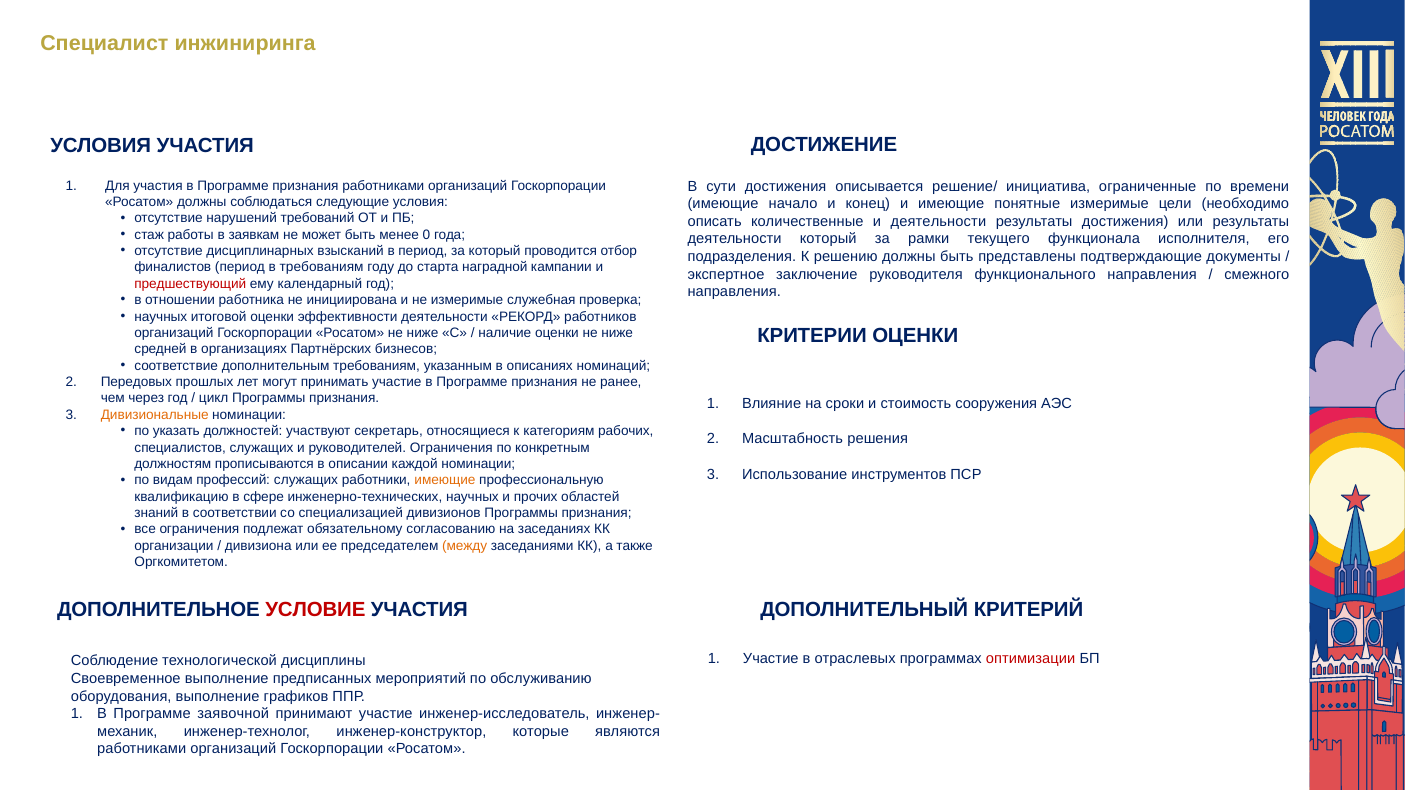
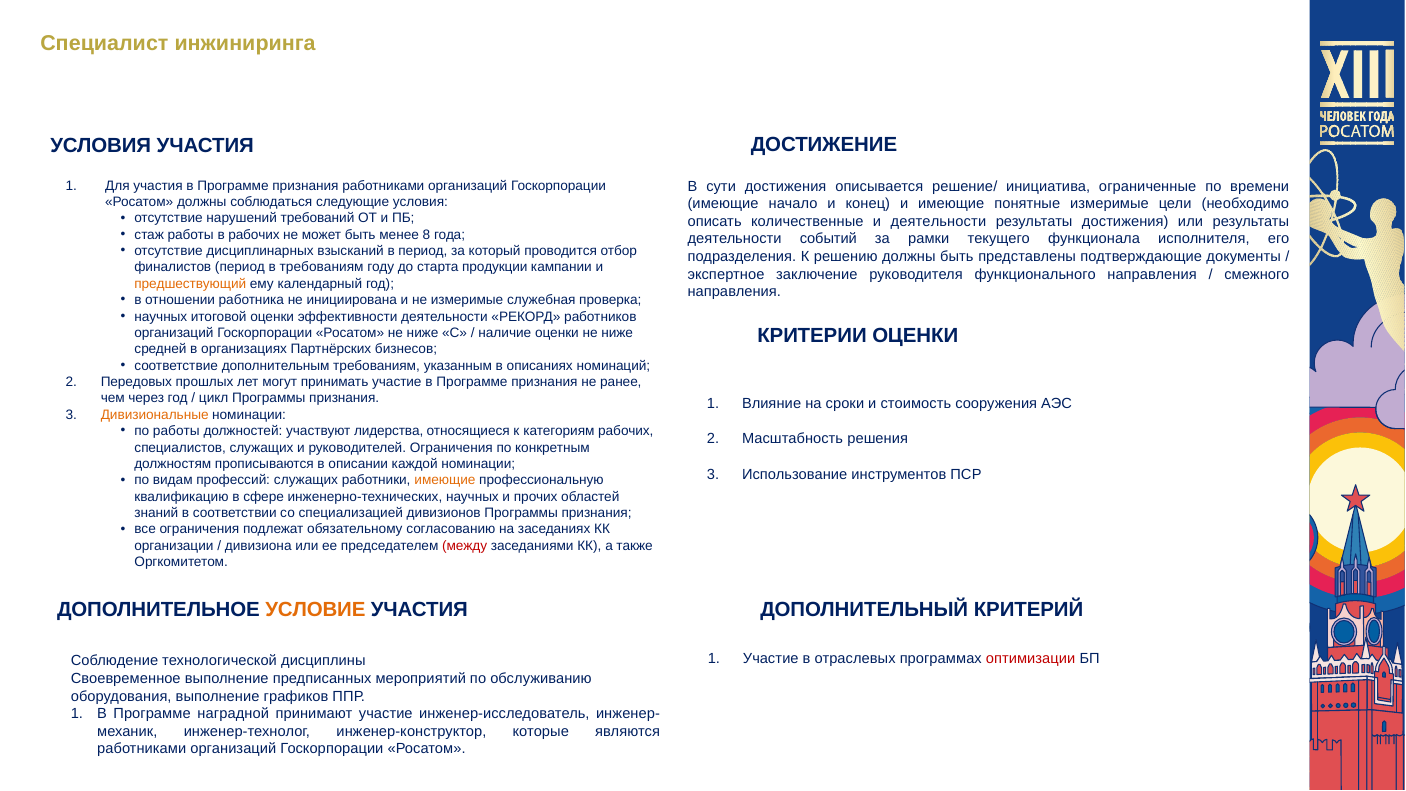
в заявкам: заявкам -> рабочих
0: 0 -> 8
деятельности который: который -> событий
наградной: наградной -> продукции
предшествующий colour: red -> orange
по указать: указать -> работы
секретарь: секретарь -> лидерства
между colour: orange -> red
УСЛОВИЕ colour: red -> orange
заявочной: заявочной -> наградной
